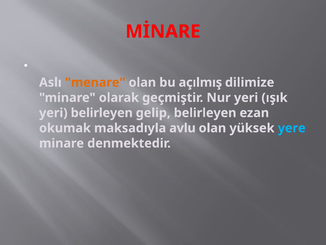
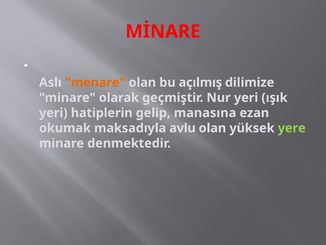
yeri belirleyen: belirleyen -> hatiplerin
gelip belirleyen: belirleyen -> manasına
yere colour: light blue -> light green
